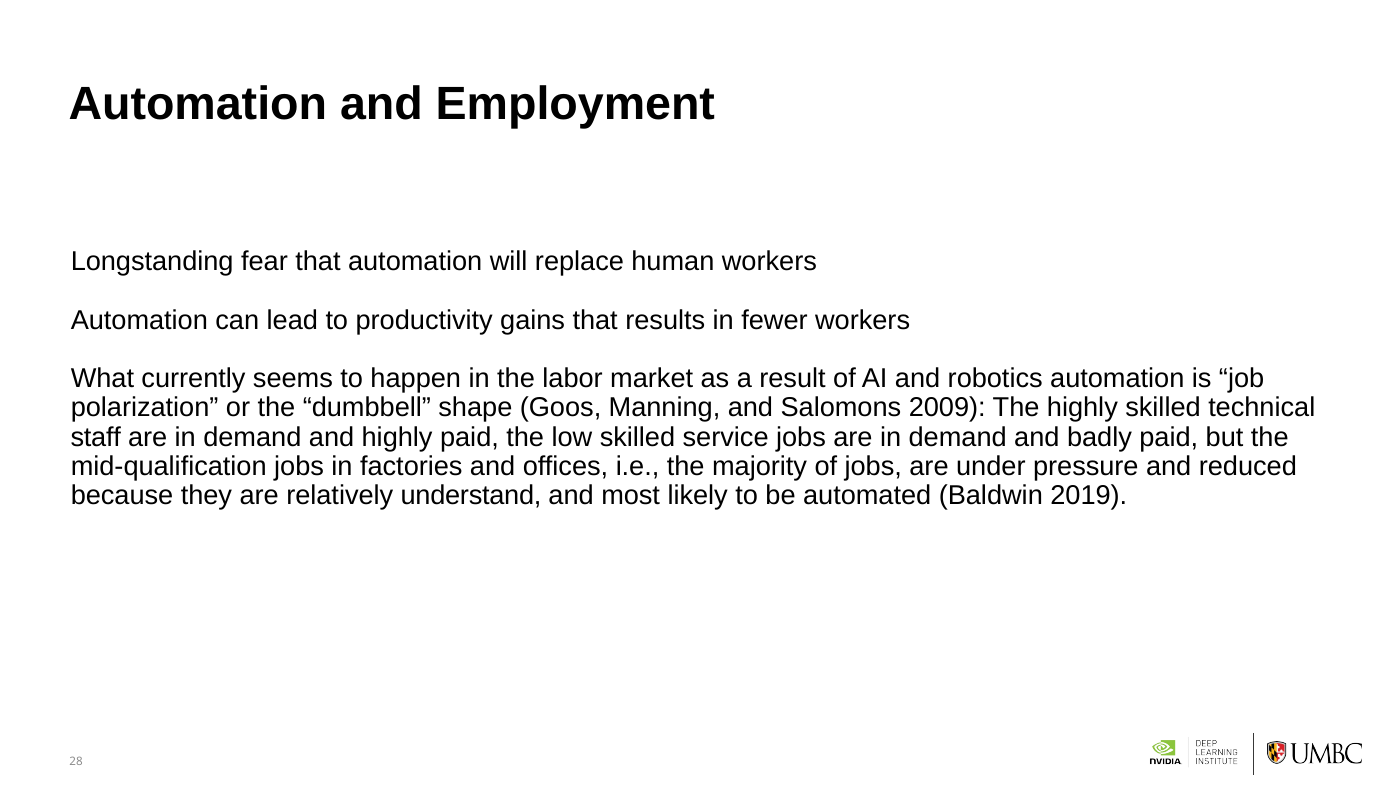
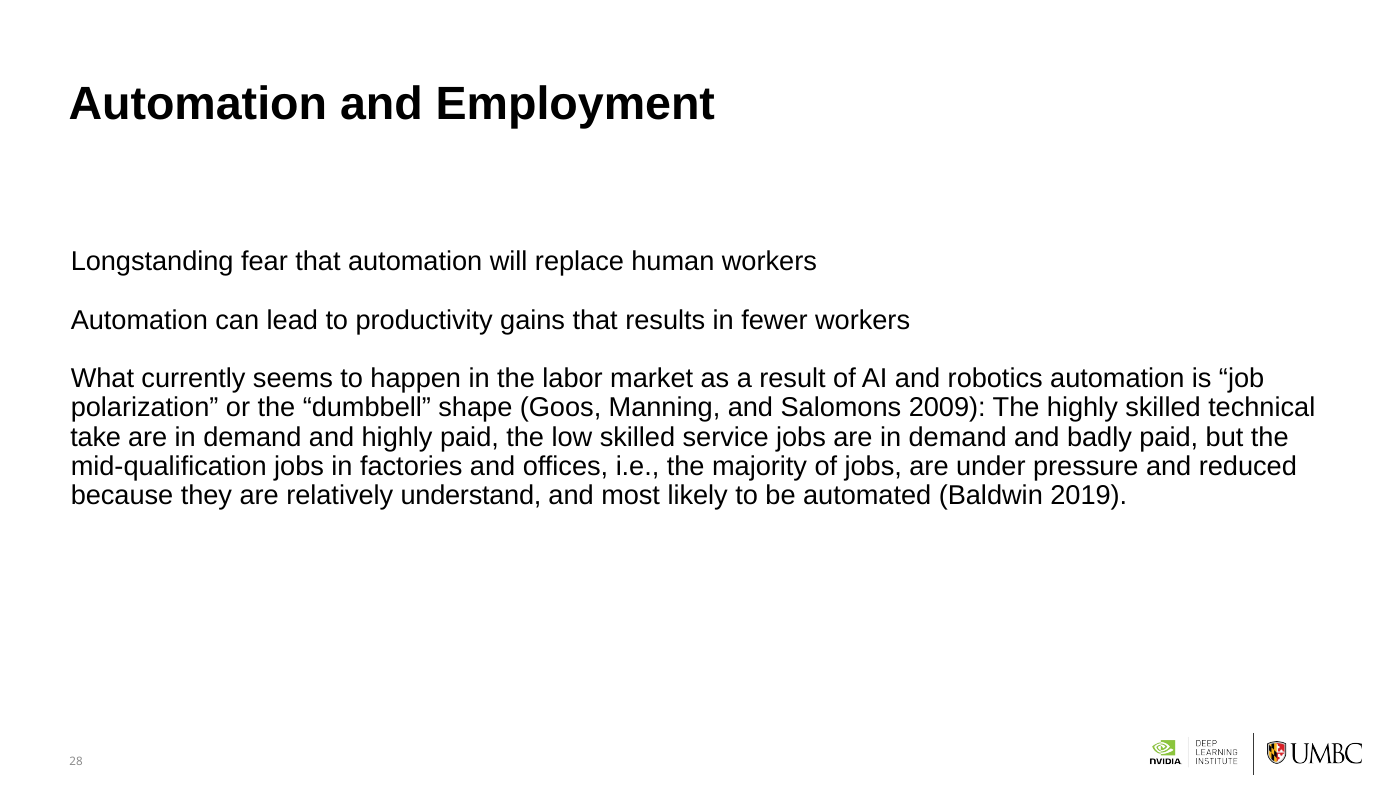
staff: staff -> take
